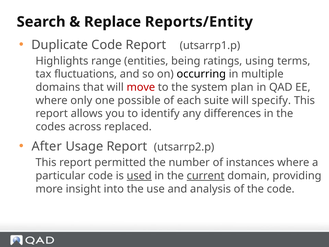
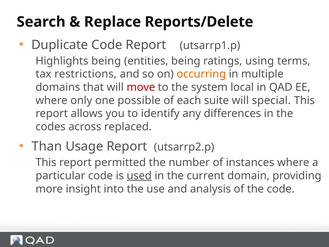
Reports/Entity: Reports/Entity -> Reports/Delete
Highlights range: range -> being
fluctuations: fluctuations -> restrictions
occurring colour: black -> orange
plan: plan -> local
specify: specify -> special
After: After -> Than
current underline: present -> none
